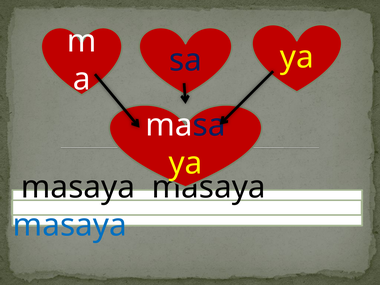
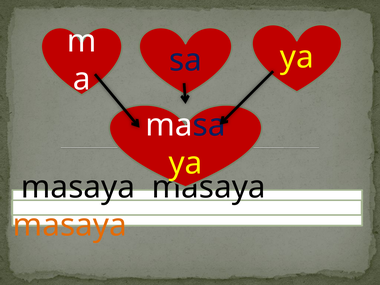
masaya at (70, 225) colour: blue -> orange
